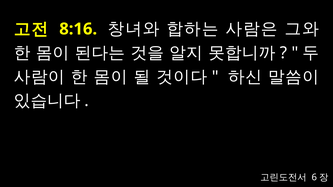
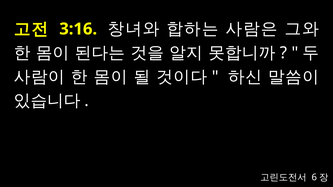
8:16: 8:16 -> 3:16
